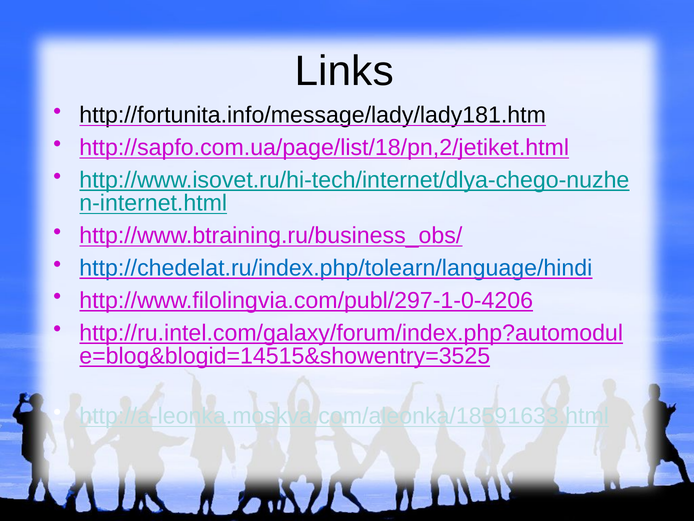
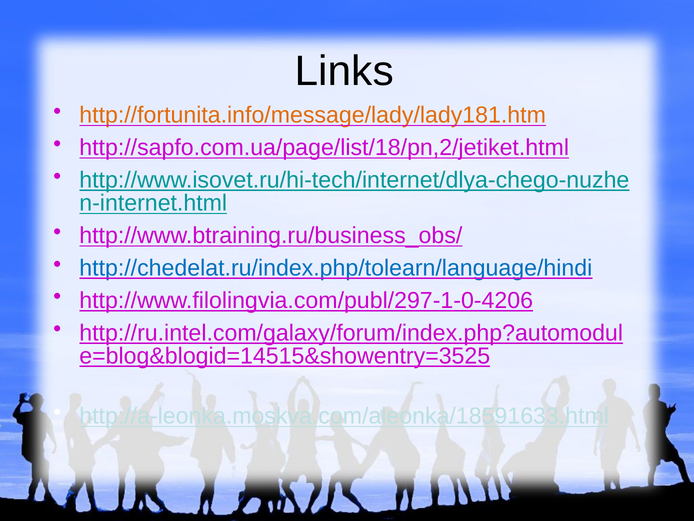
http://fortunita.info/message/lady/lady181.htm colour: black -> orange
